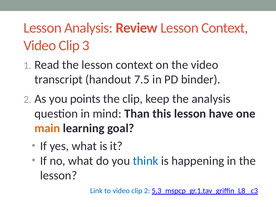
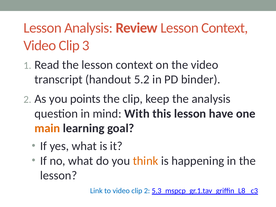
7.5: 7.5 -> 5.2
Than: Than -> With
think colour: blue -> orange
